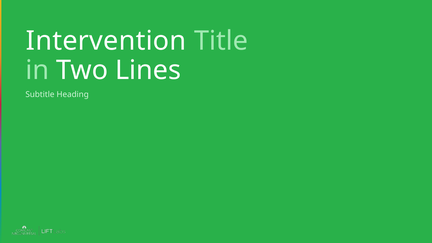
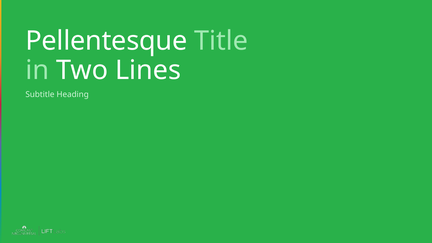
Intervention: Intervention -> Pellentesque
